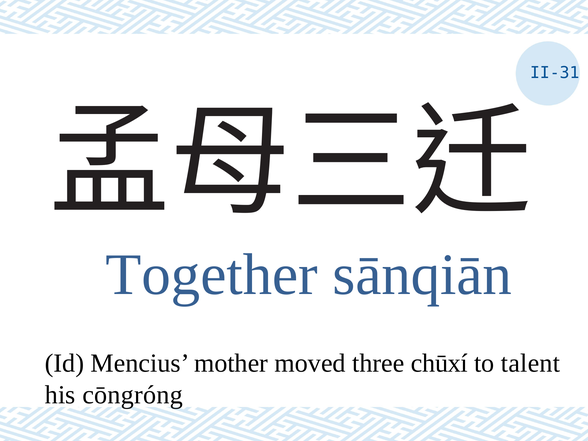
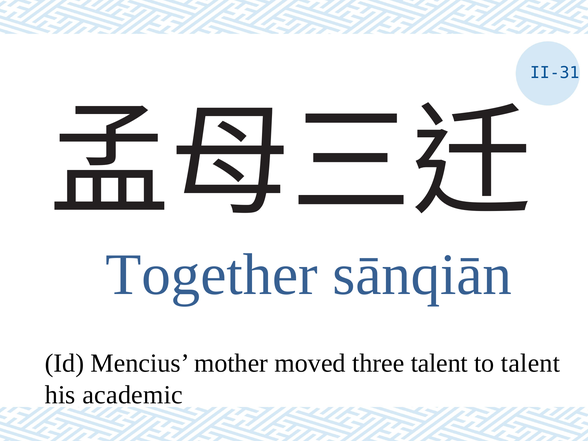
three chūxí: chūxí -> talent
cōngróng: cōngróng -> academic
